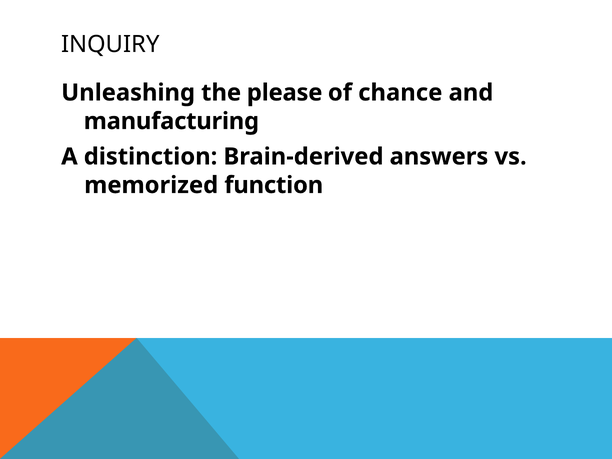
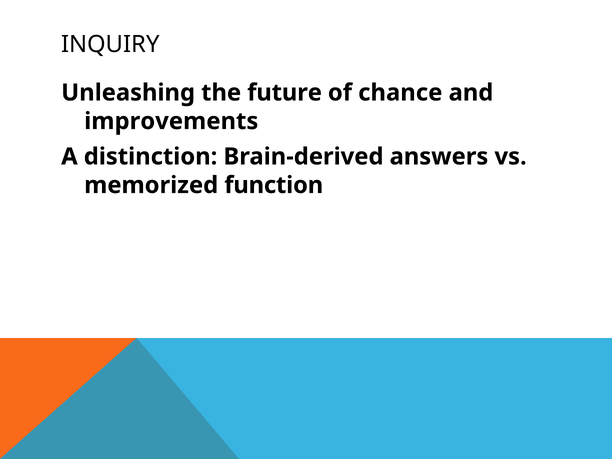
please: please -> future
manufacturing: manufacturing -> improvements
